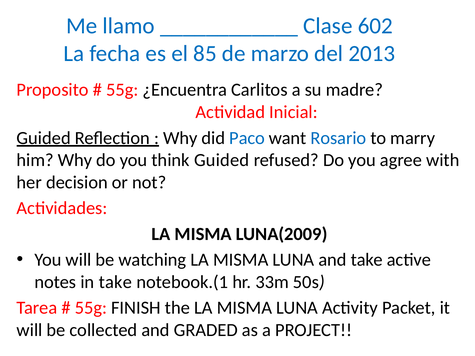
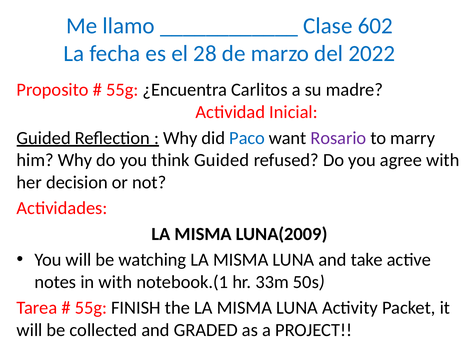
85: 85 -> 28
2013: 2013 -> 2022
Rosario colour: blue -> purple
in take: take -> with
